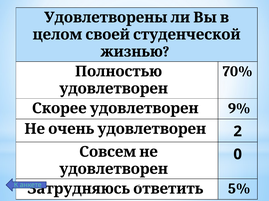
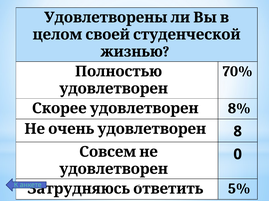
9%: 9% -> 8%
2: 2 -> 8
